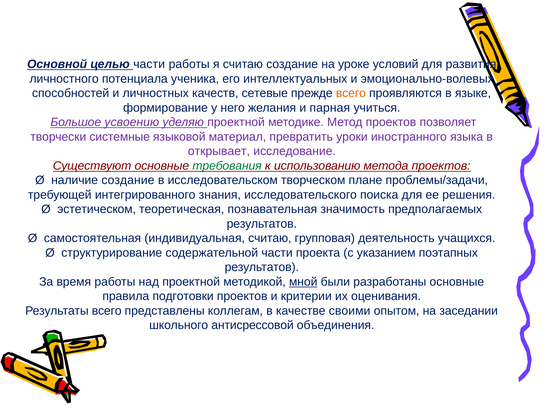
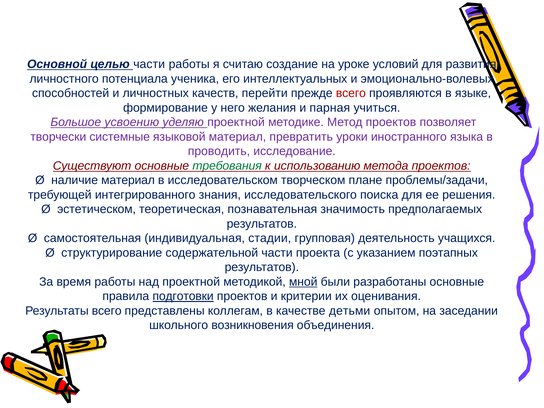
сетевые: сетевые -> перейти
всего at (351, 93) colour: orange -> red
открывает: открывает -> проводить
наличие создание: создание -> материал
индивидуальная считаю: считаю -> стадии
подготовки underline: none -> present
своими: своими -> детьми
антисрессовой: антисрессовой -> возникновения
